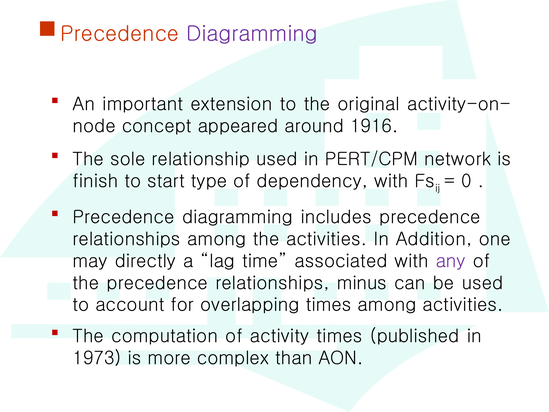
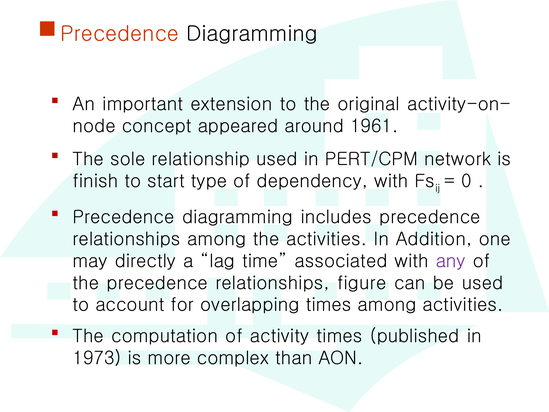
Diagramming at (252, 34) colour: purple -> black
1916: 1916 -> 1961
minus: minus -> figure
